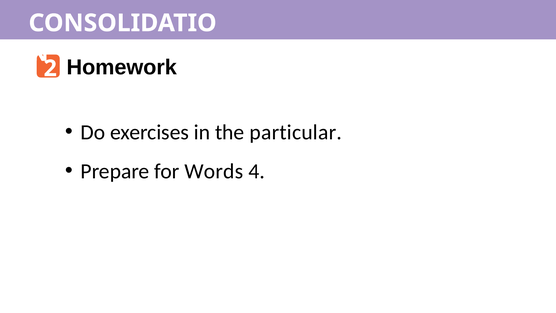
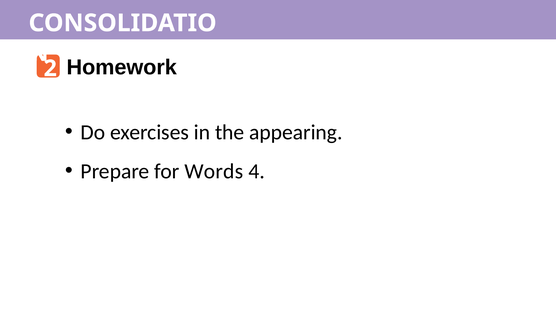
particular: particular -> appearing
